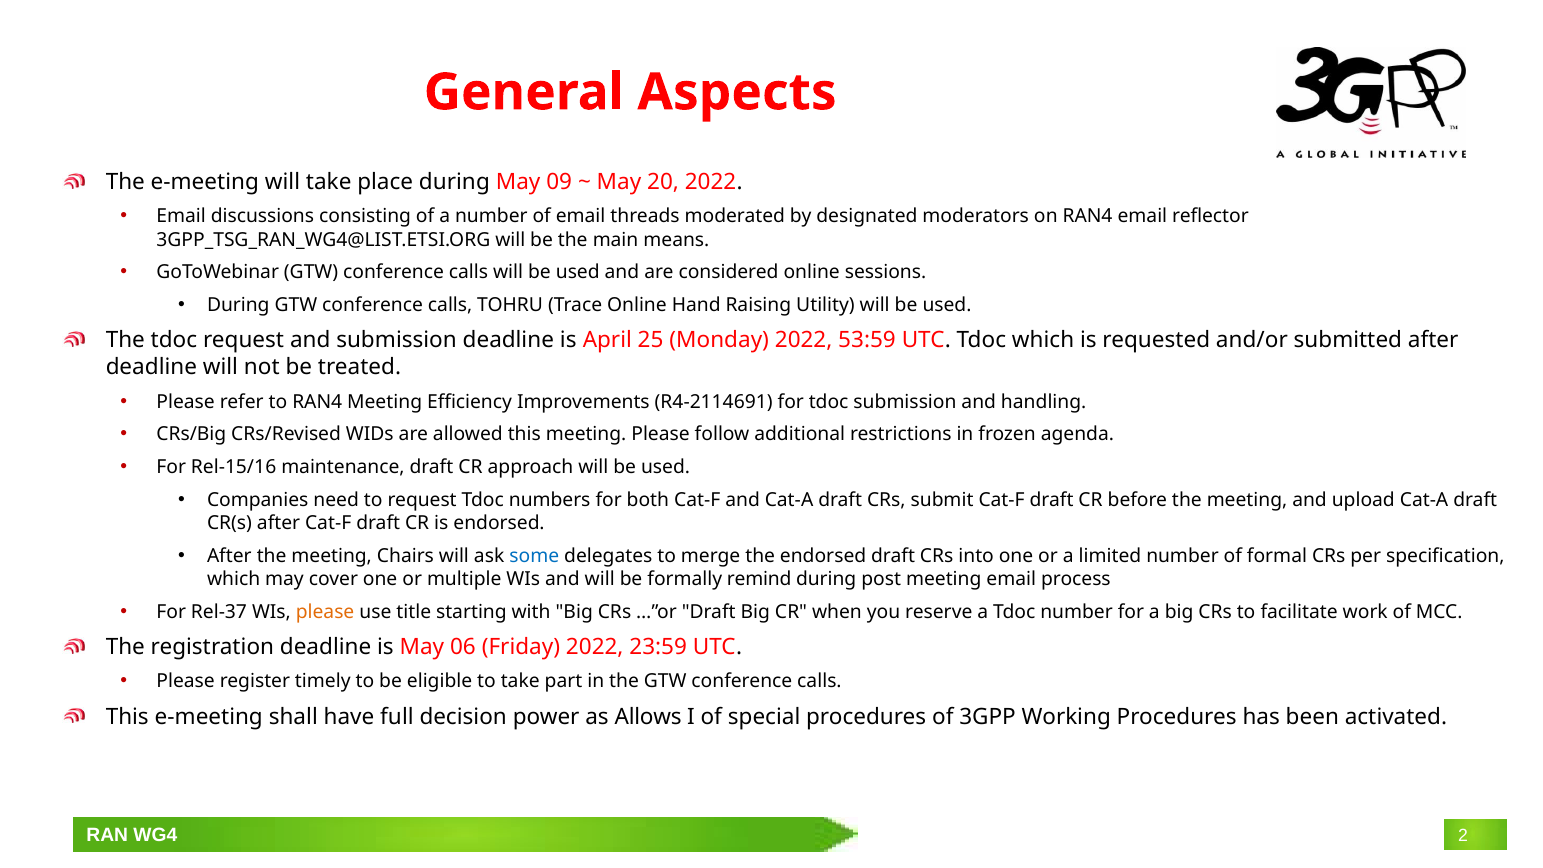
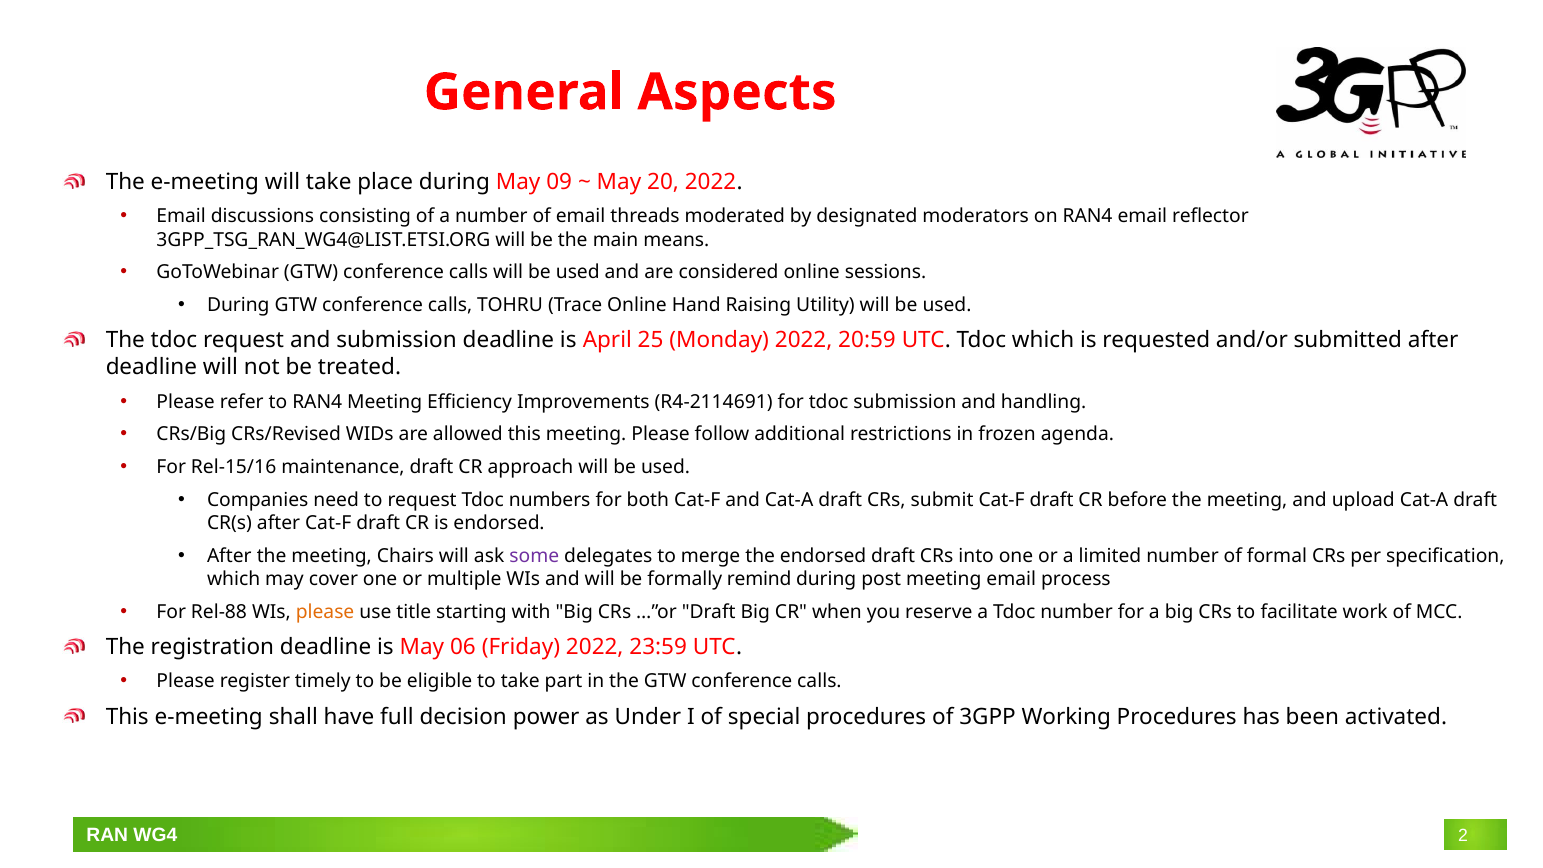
53:59: 53:59 -> 20:59
some colour: blue -> purple
Rel-37: Rel-37 -> Rel-88
Allows: Allows -> Under
